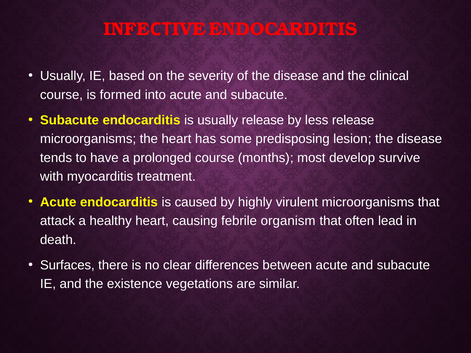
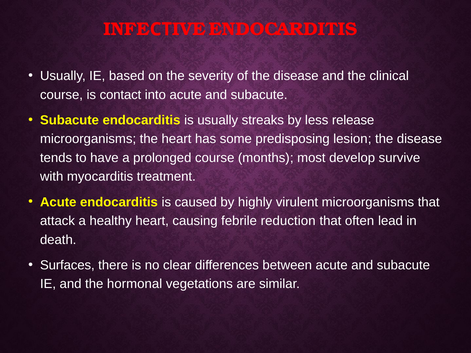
formed: formed -> contact
usually release: release -> streaks
organism: organism -> reduction
existence: existence -> hormonal
